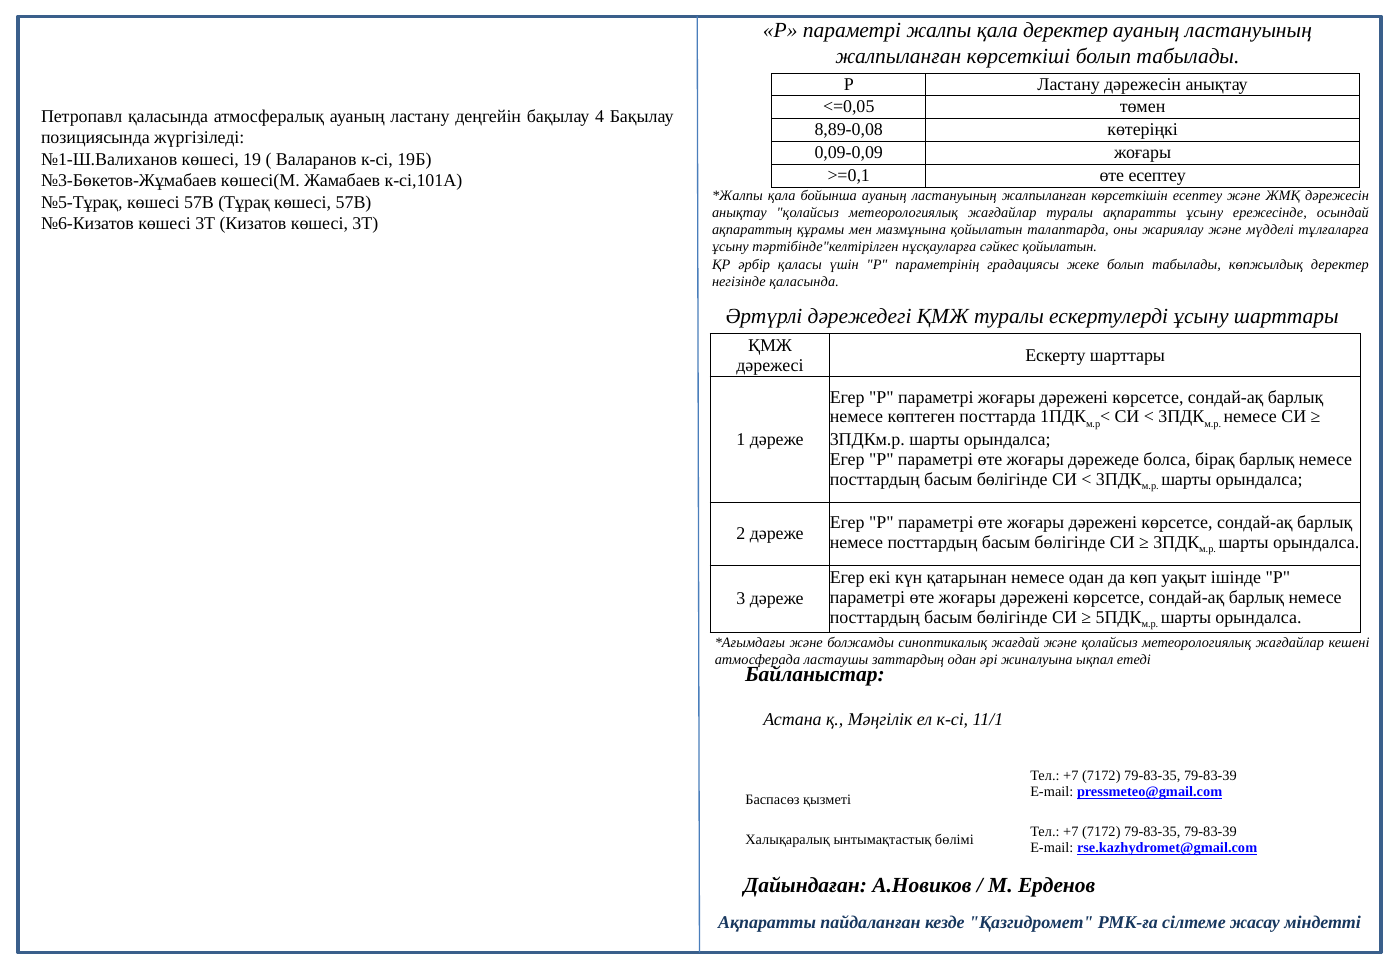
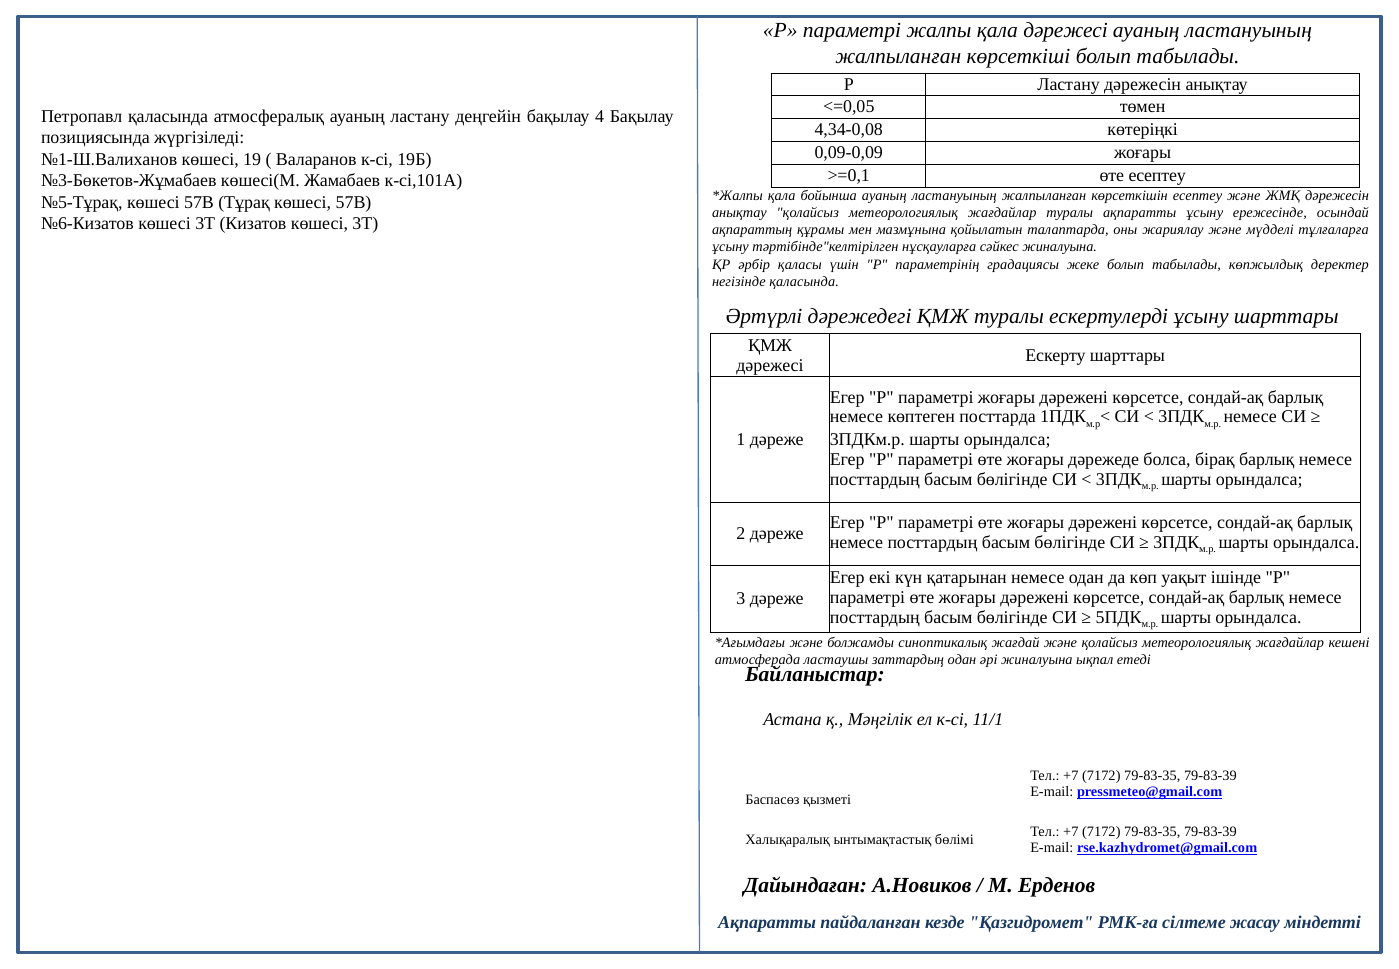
қала деректер: деректер -> дәрежесі
8,89-0,08: 8,89-0,08 -> 4,34-0,08
сәйкес қойылатын: қойылатын -> жиналуына
